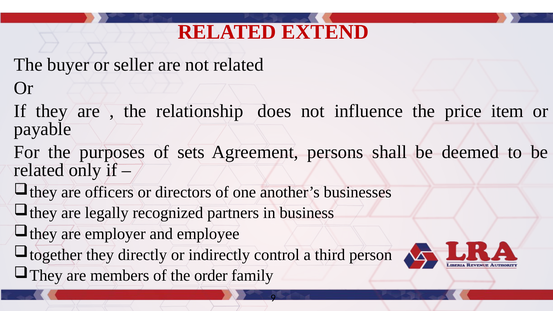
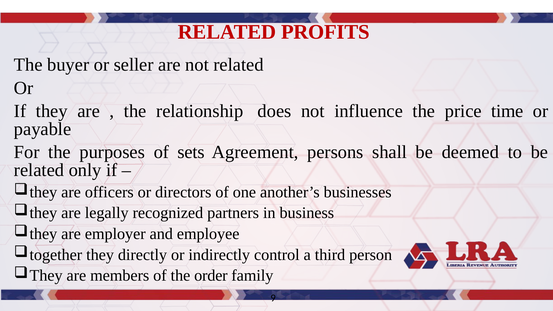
EXTEND: EXTEND -> PROFITS
item: item -> time
